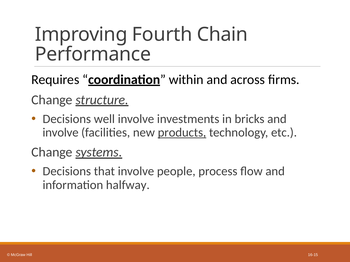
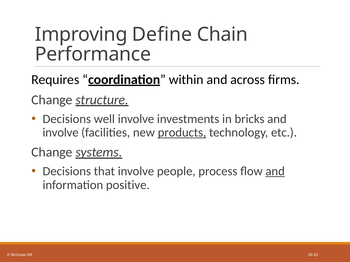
Fourth: Fourth -> Define
and at (275, 172) underline: none -> present
halfway: halfway -> positive
